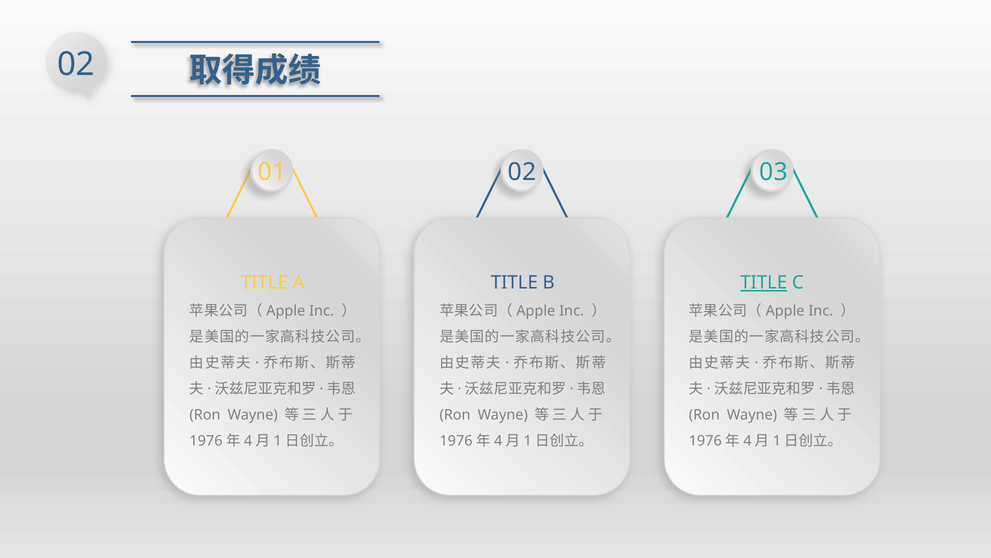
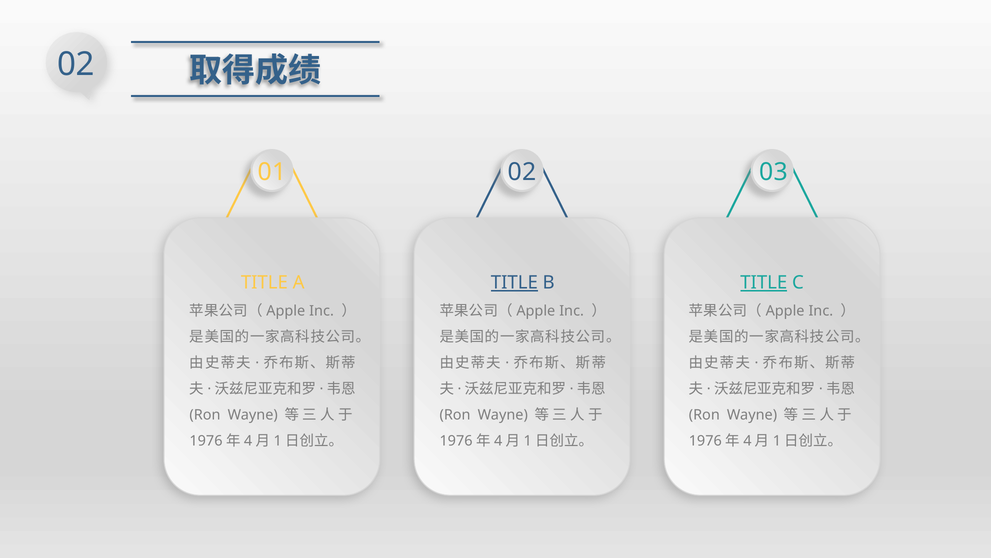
TITLE at (514, 282) underline: none -> present
